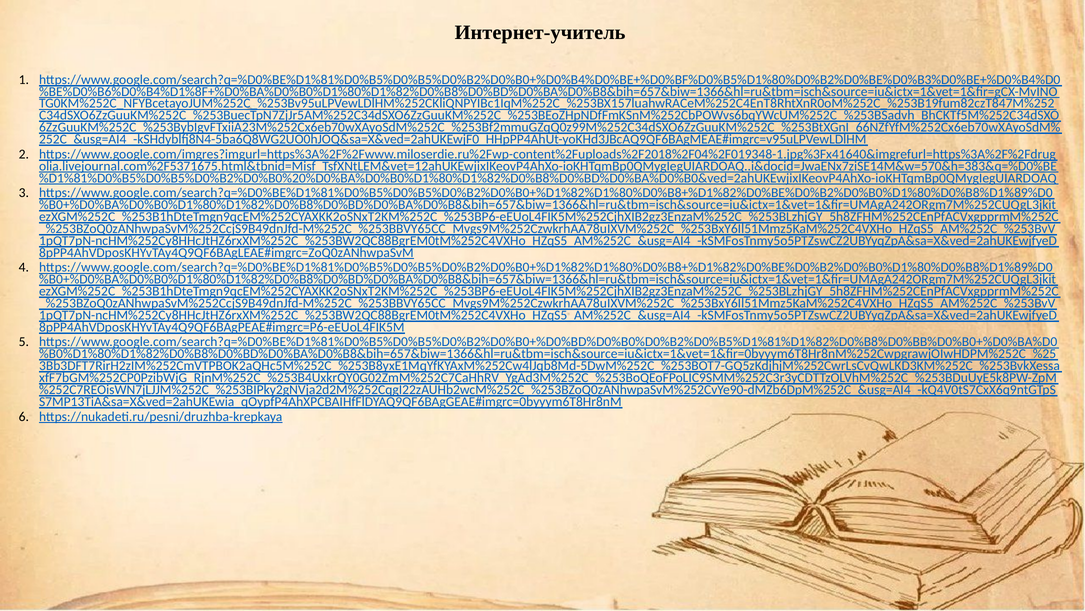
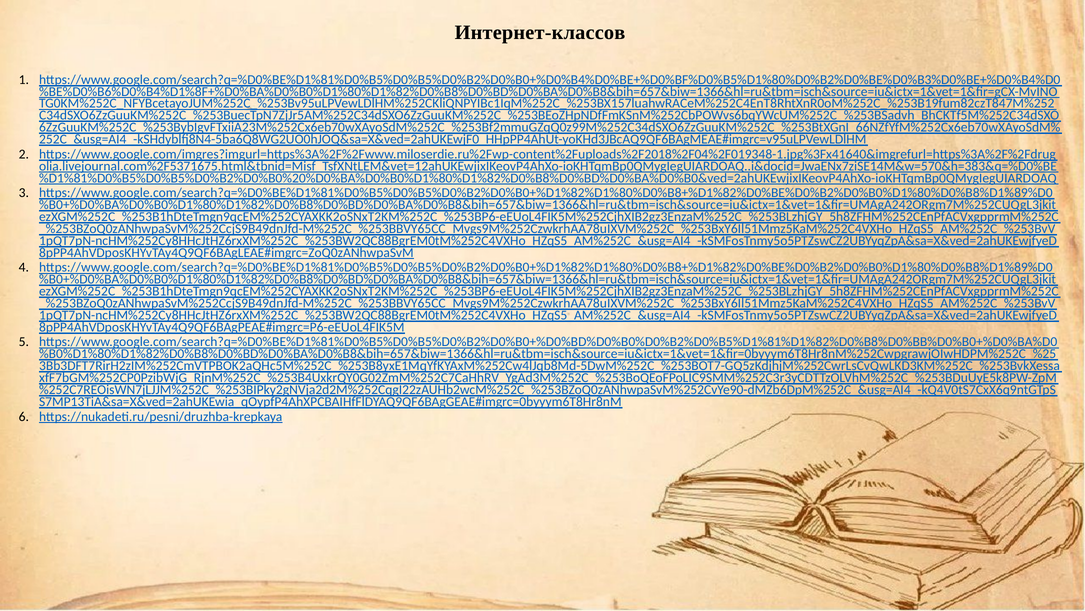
Интернет-учитель: Интернет-учитель -> Интернет-классов
